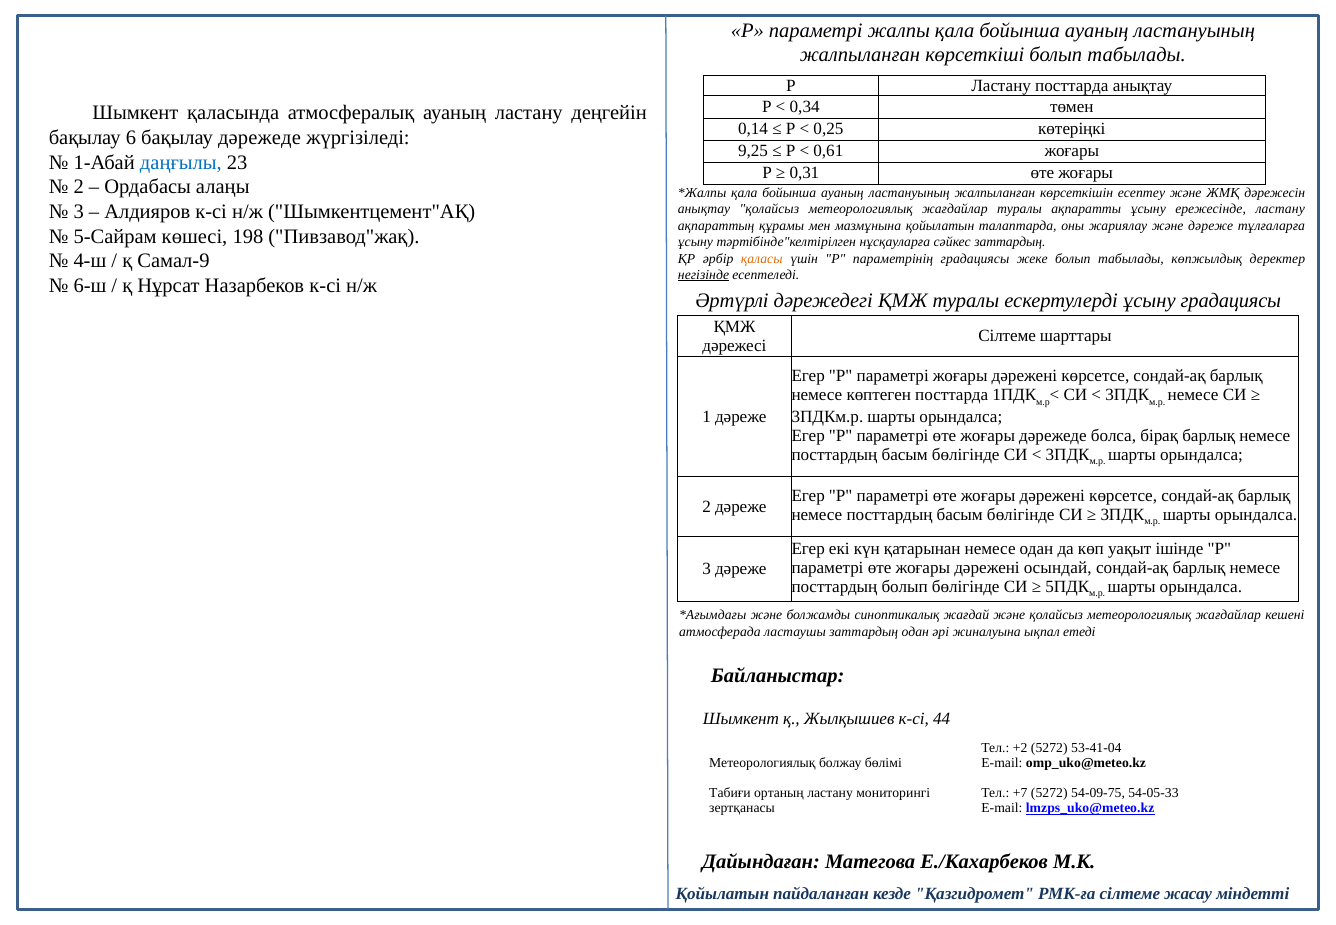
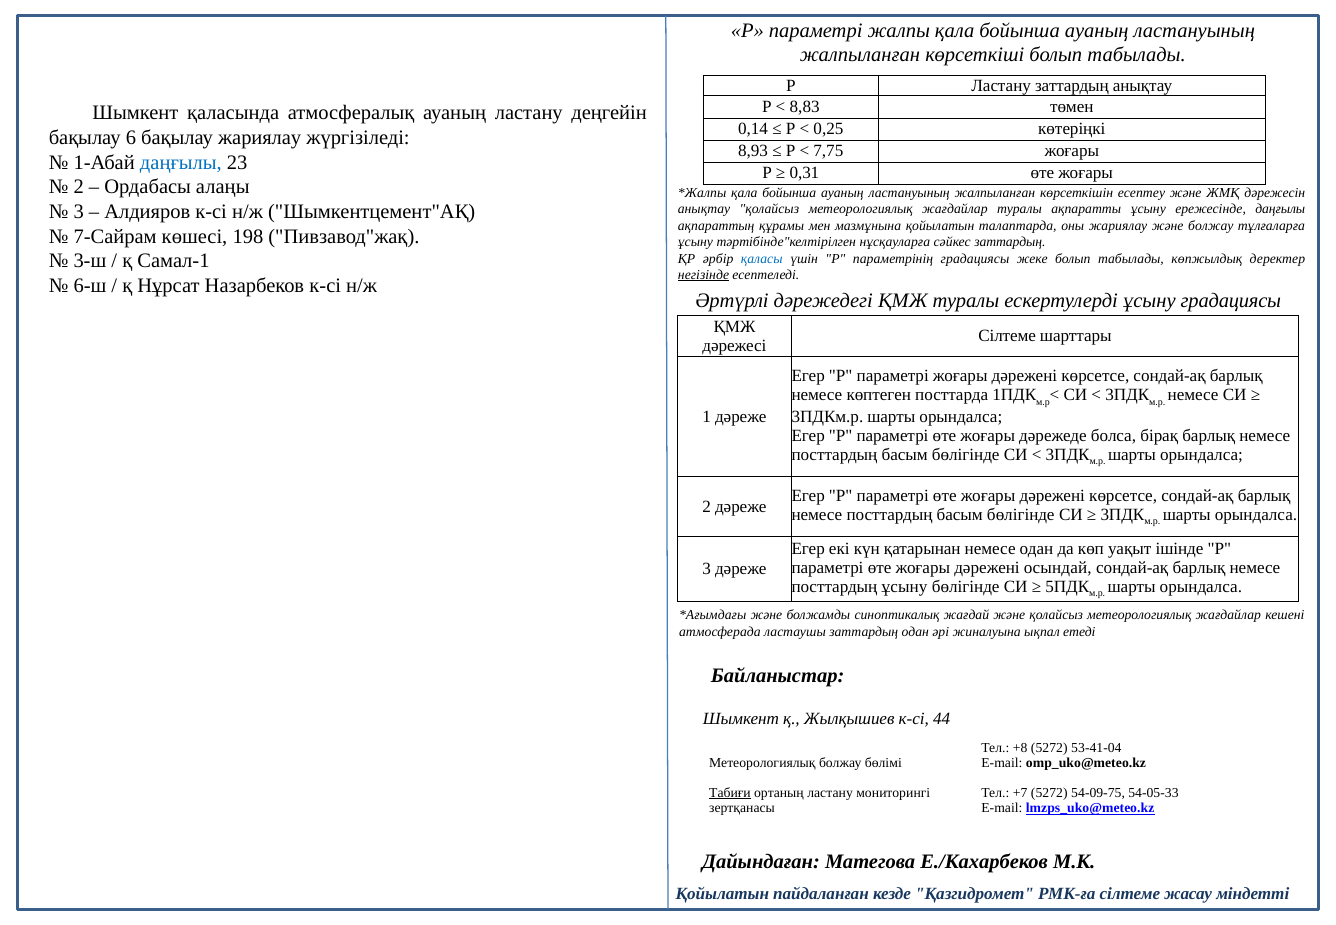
Ластану посттарда: посттарда -> заттардың
0,34: 0,34 -> 8,83
бақылау дәрежеде: дәрежеде -> жариялау
9,25: 9,25 -> 8,93
0,61: 0,61 -> 7,75
ережесінде ластану: ластану -> даңғылы
және дәреже: дәреже -> болжау
5-Сайрам: 5-Сайрам -> 7-Сайрам
4-ш: 4-ш -> 3-ш
Самал-9: Самал-9 -> Самал-1
қаласы colour: orange -> blue
посттардың болып: болып -> ұсыну
+2: +2 -> +8
Табиғи underline: none -> present
